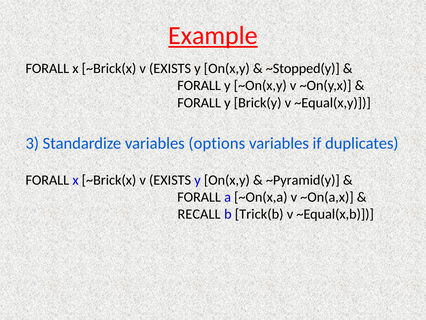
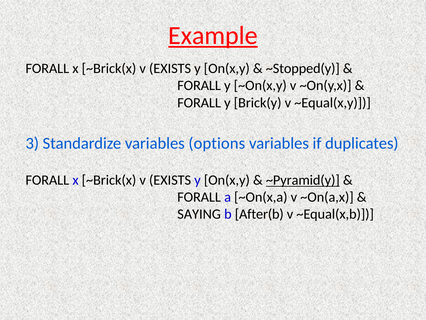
~Pyramid(y underline: none -> present
RECALL: RECALL -> SAYING
Trick(b: Trick(b -> After(b
